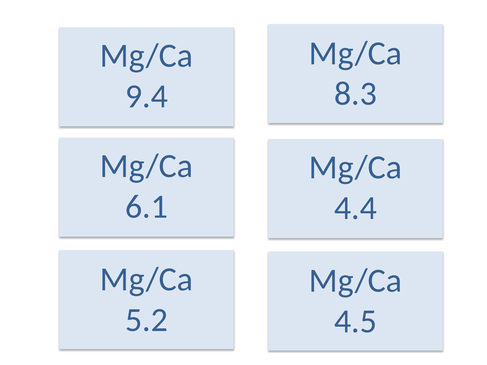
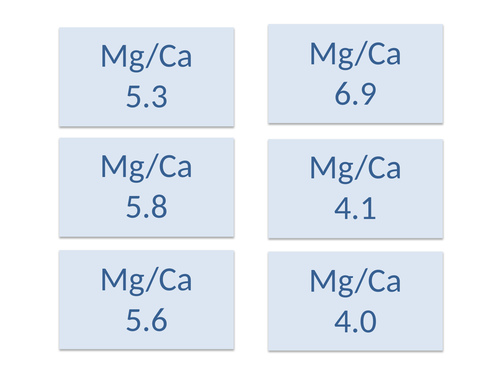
8.3: 8.3 -> 6.9
9.4: 9.4 -> 5.3
6.1: 6.1 -> 5.8
4.4: 4.4 -> 4.1
5.2: 5.2 -> 5.6
4.5: 4.5 -> 4.0
